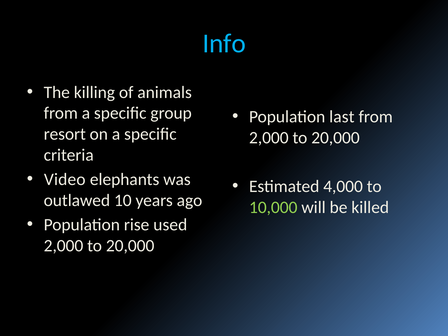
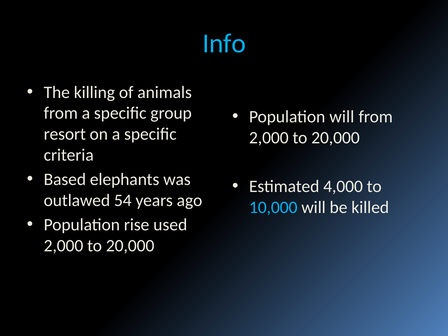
Population last: last -> will
Video: Video -> Based
10: 10 -> 54
10,000 colour: light green -> light blue
